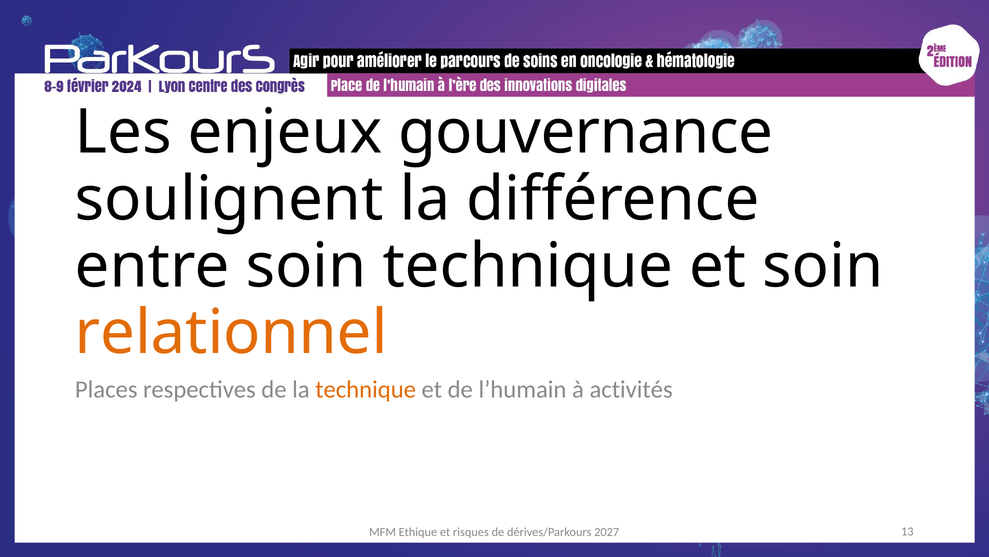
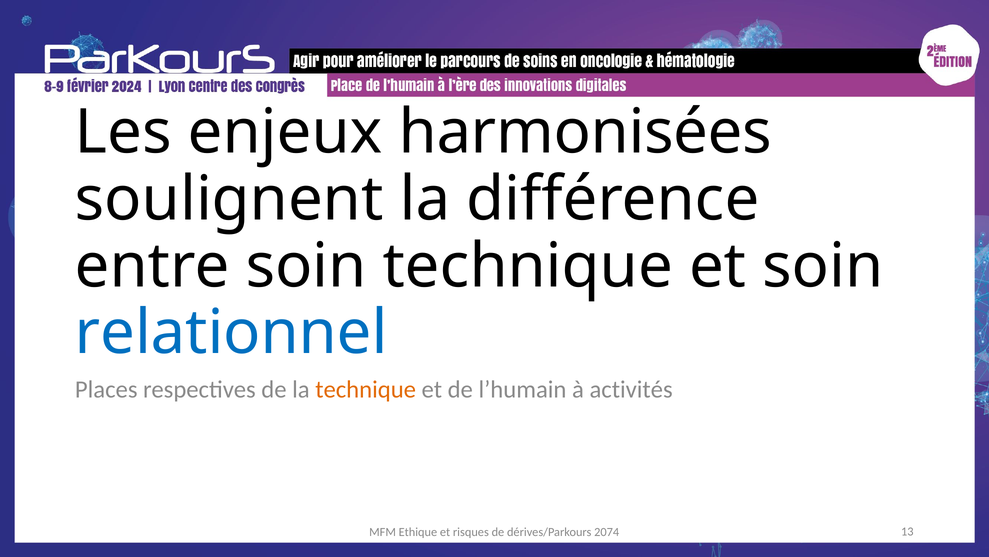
gouvernance: gouvernance -> harmonisées
relationnel colour: orange -> blue
2027: 2027 -> 2074
